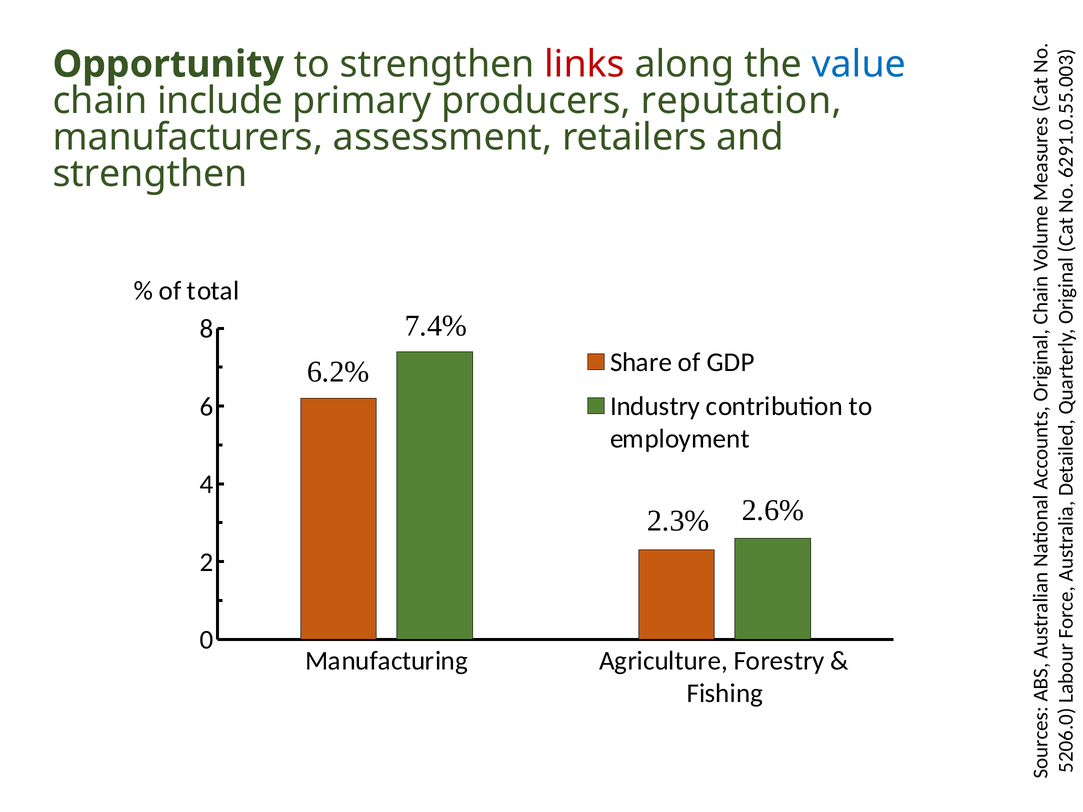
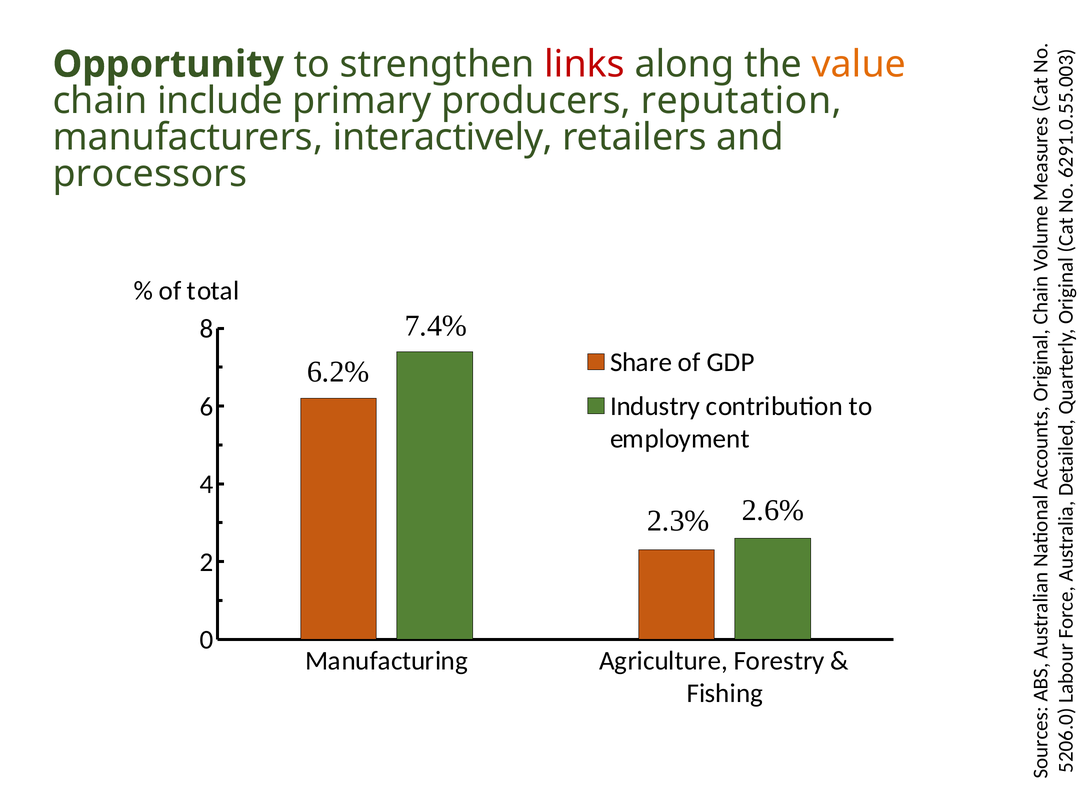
value colour: blue -> orange
assessment: assessment -> interactively
strengthen at (150, 174): strengthen -> processors
